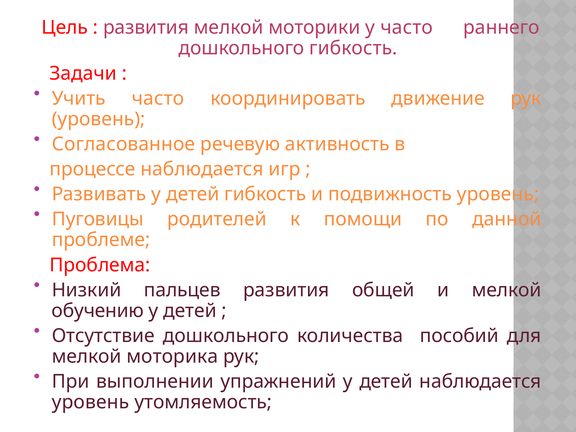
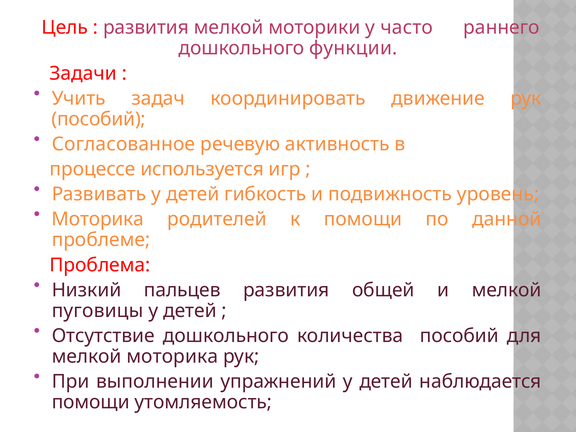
дошкольного гибкость: гибкость -> функции
Учить часто: часто -> задач
уровень at (99, 119): уровень -> пособий
процессе наблюдается: наблюдается -> используется
Пуговицы at (98, 219): Пуговицы -> Моторика
обучению: обучению -> пуговицы
уровень at (91, 402): уровень -> помощи
